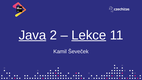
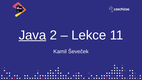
Lekce underline: present -> none
